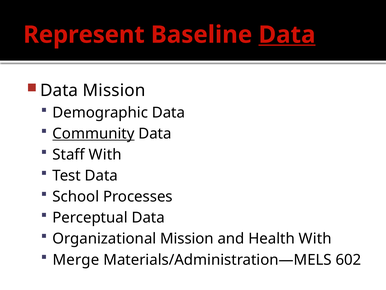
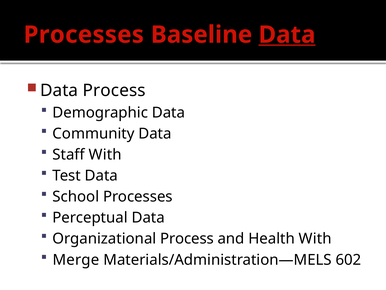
Represent at (84, 35): Represent -> Processes
Data Mission: Mission -> Process
Community underline: present -> none
Organizational Mission: Mission -> Process
